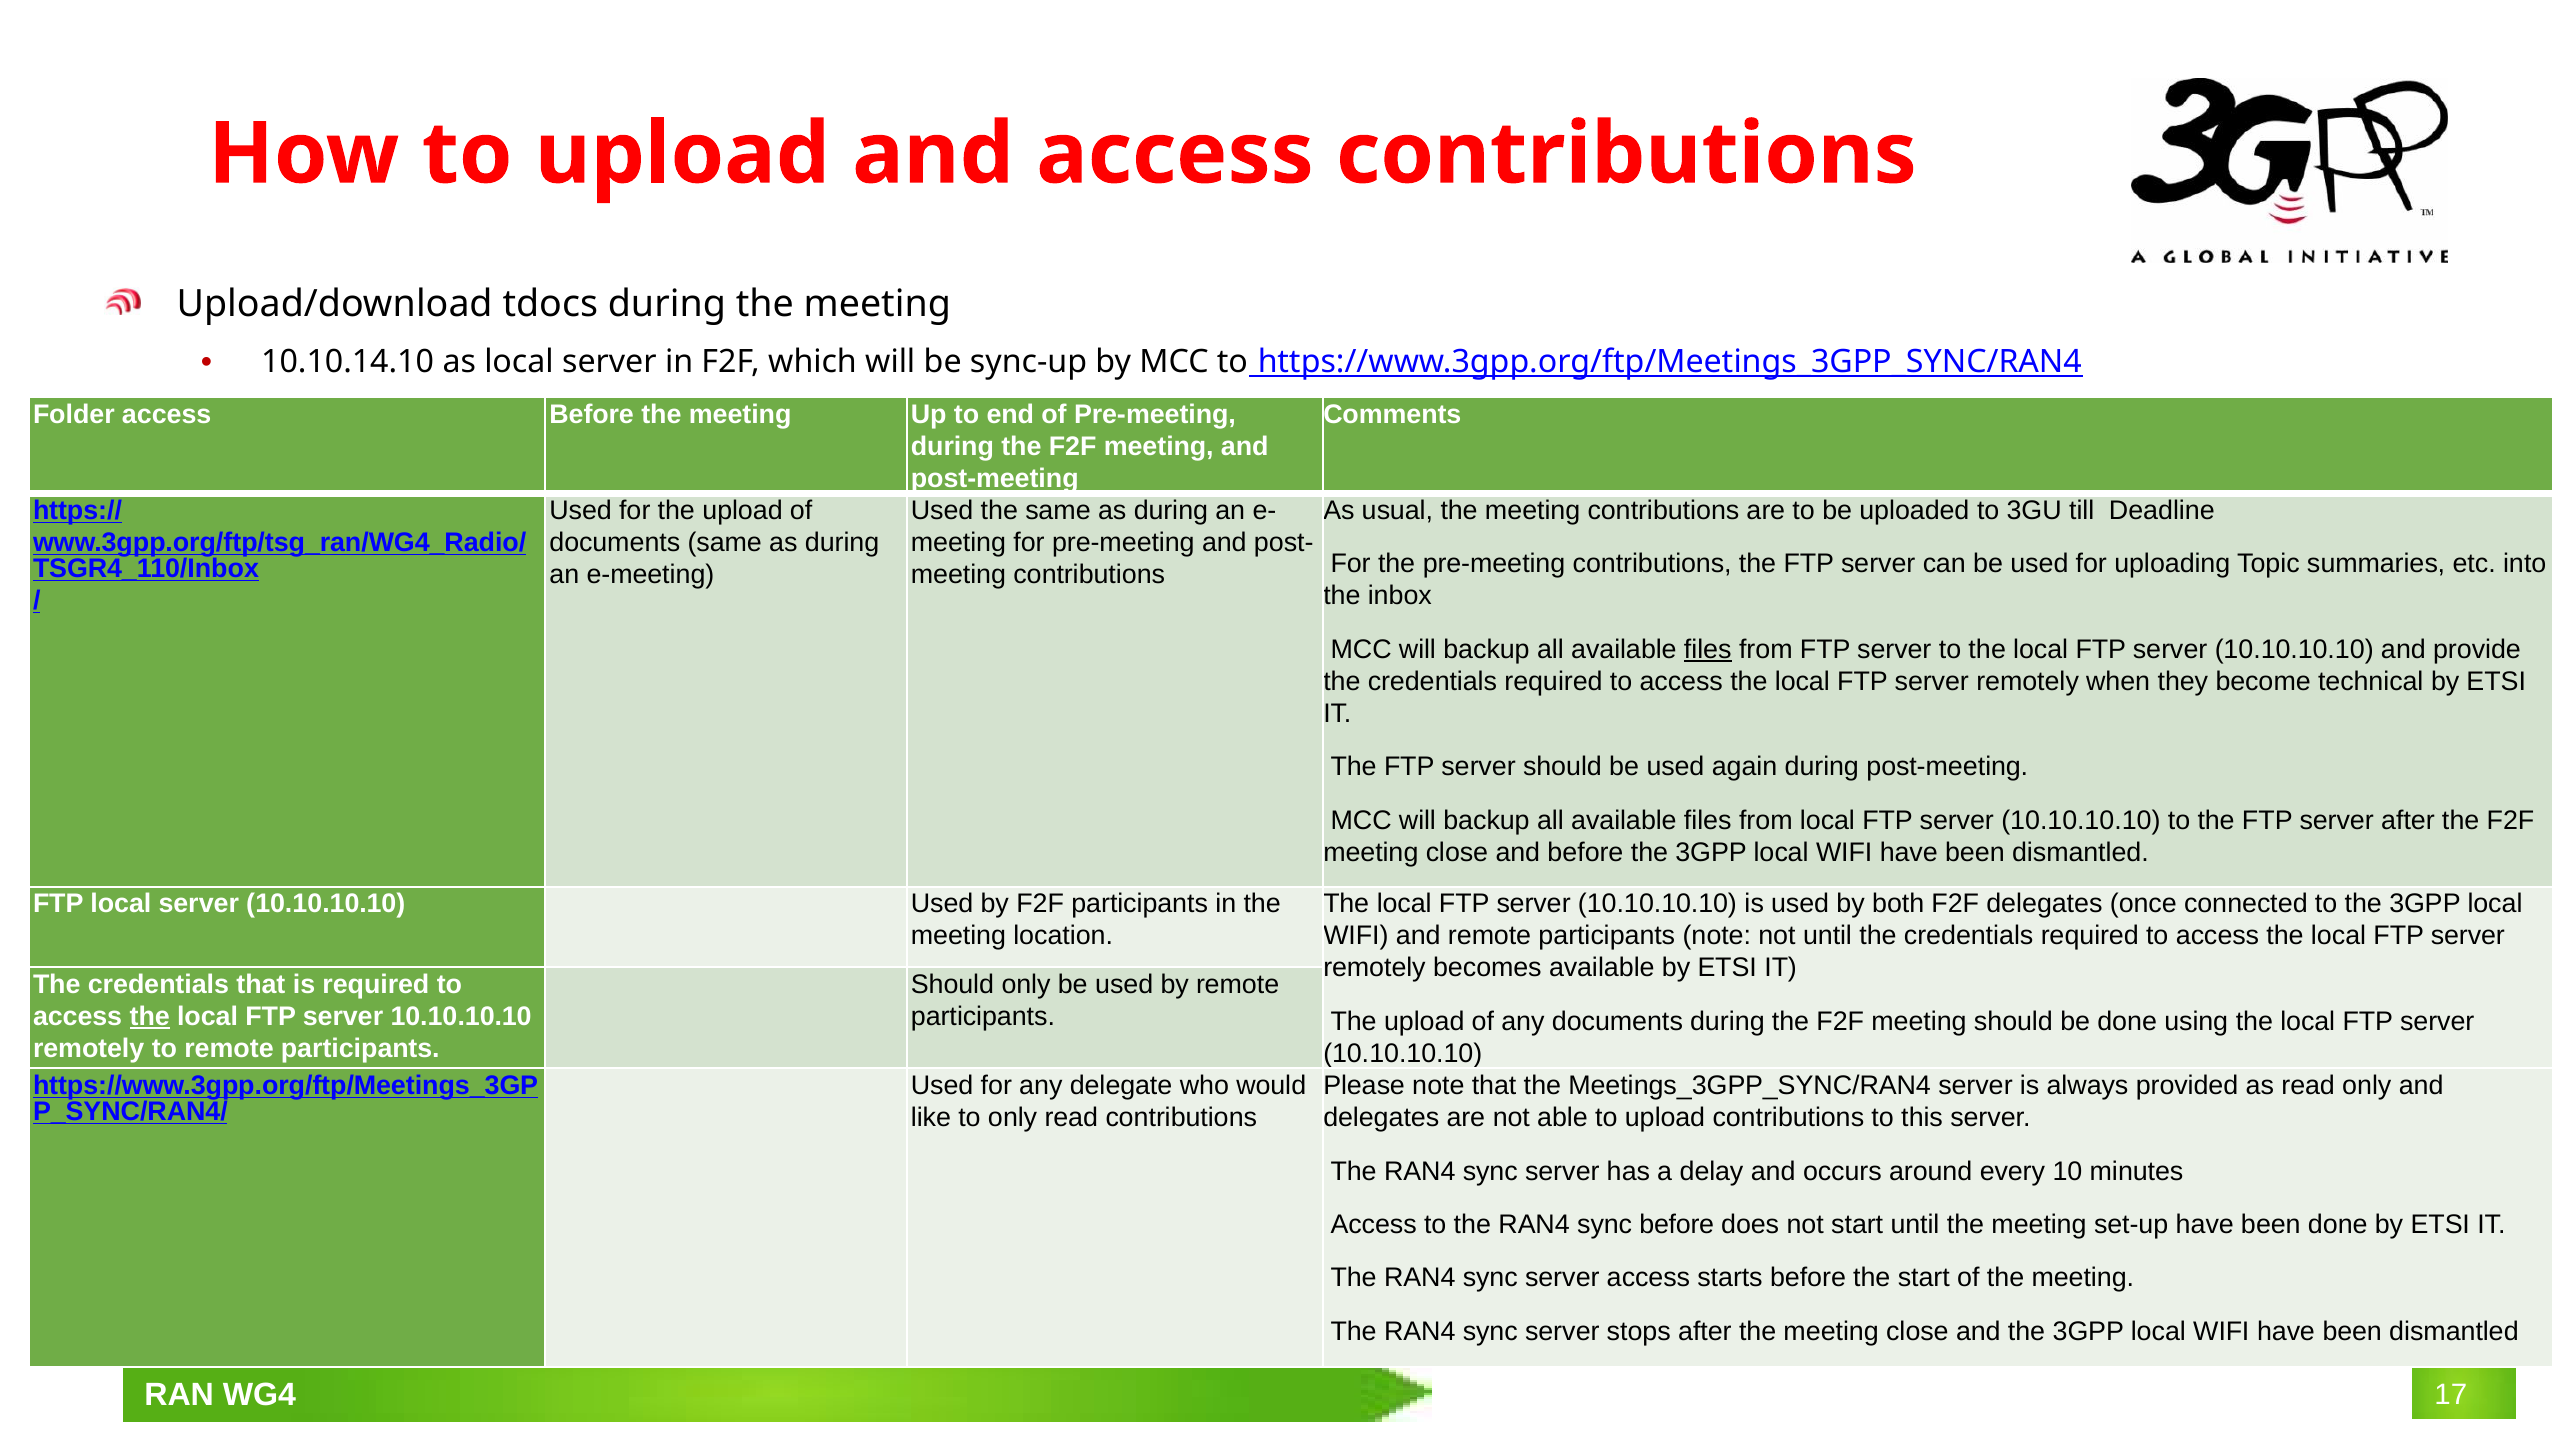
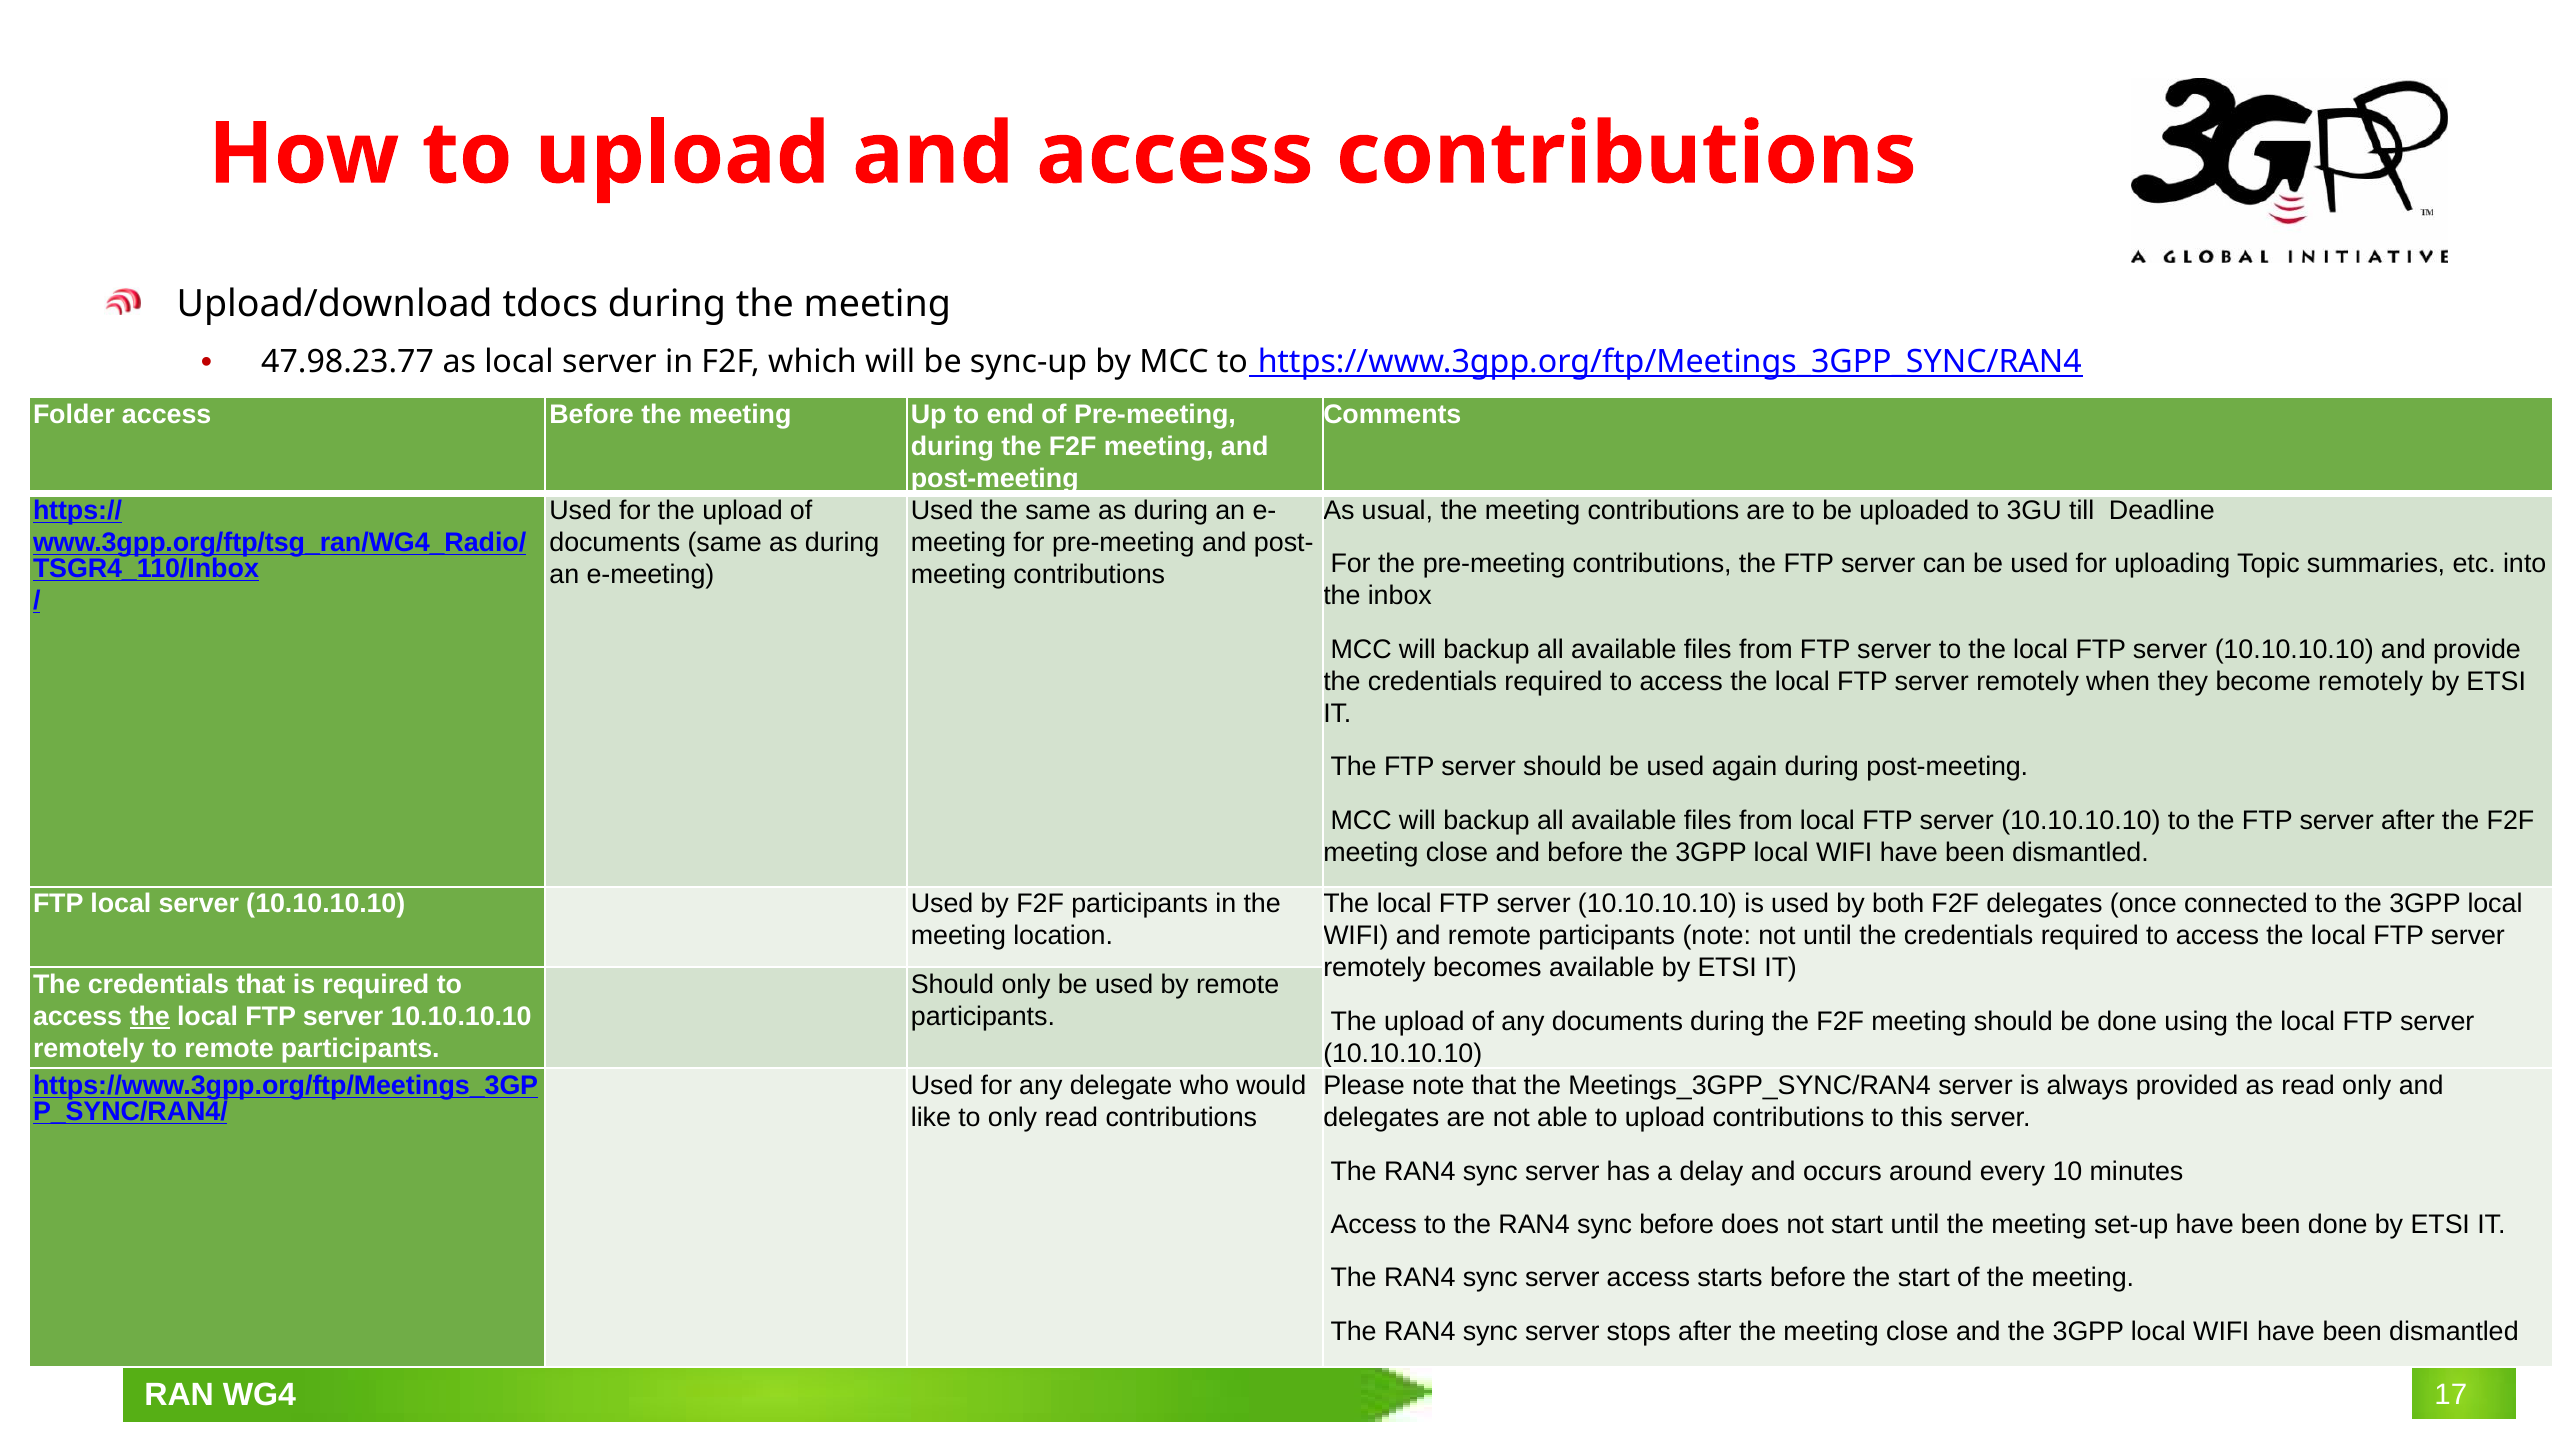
10.10.14.10: 10.10.14.10 -> 47.98.23.77
files at (1708, 649) underline: present -> none
become technical: technical -> remotely
